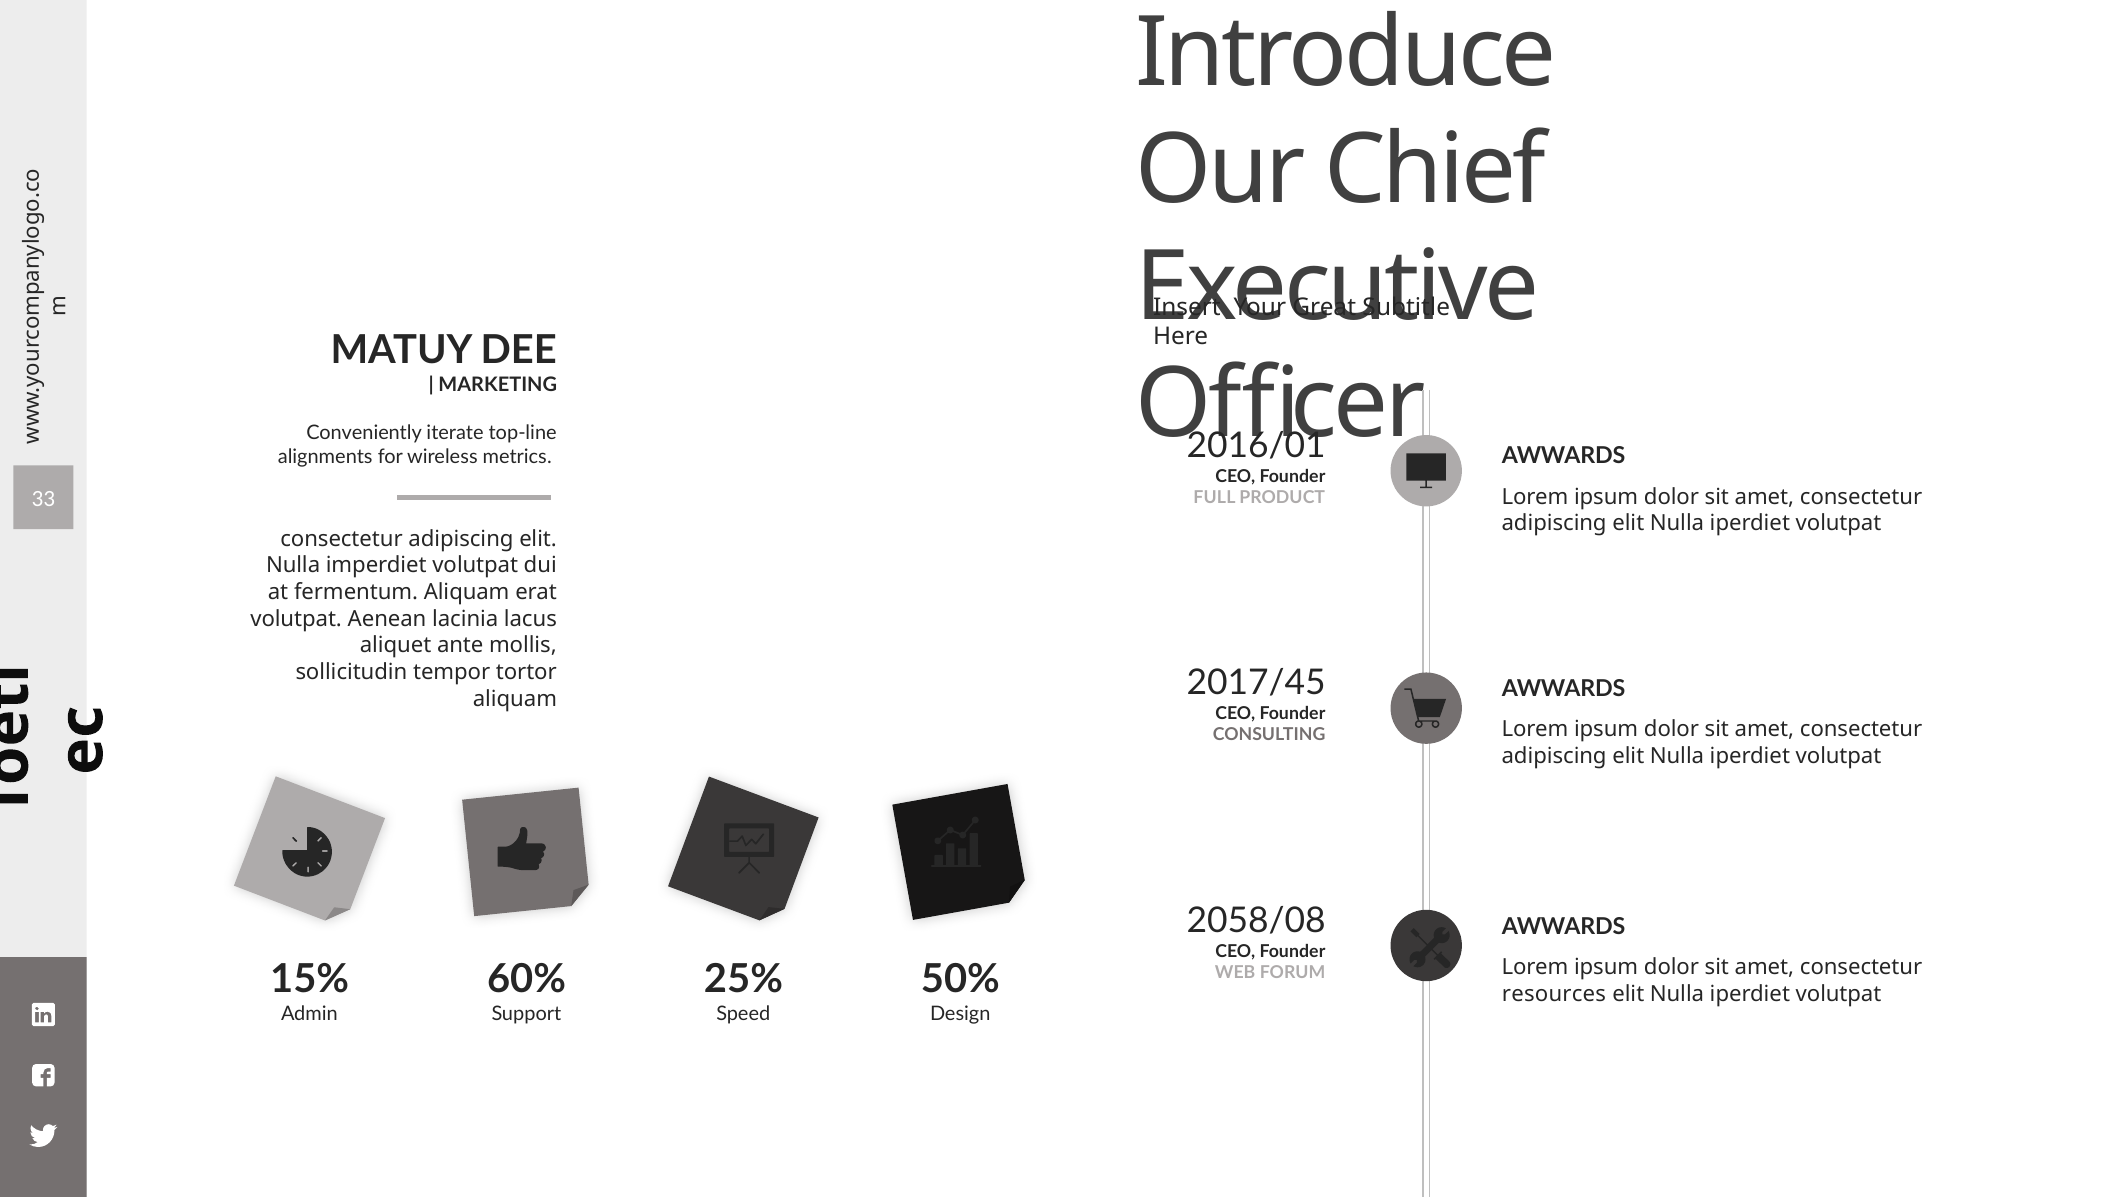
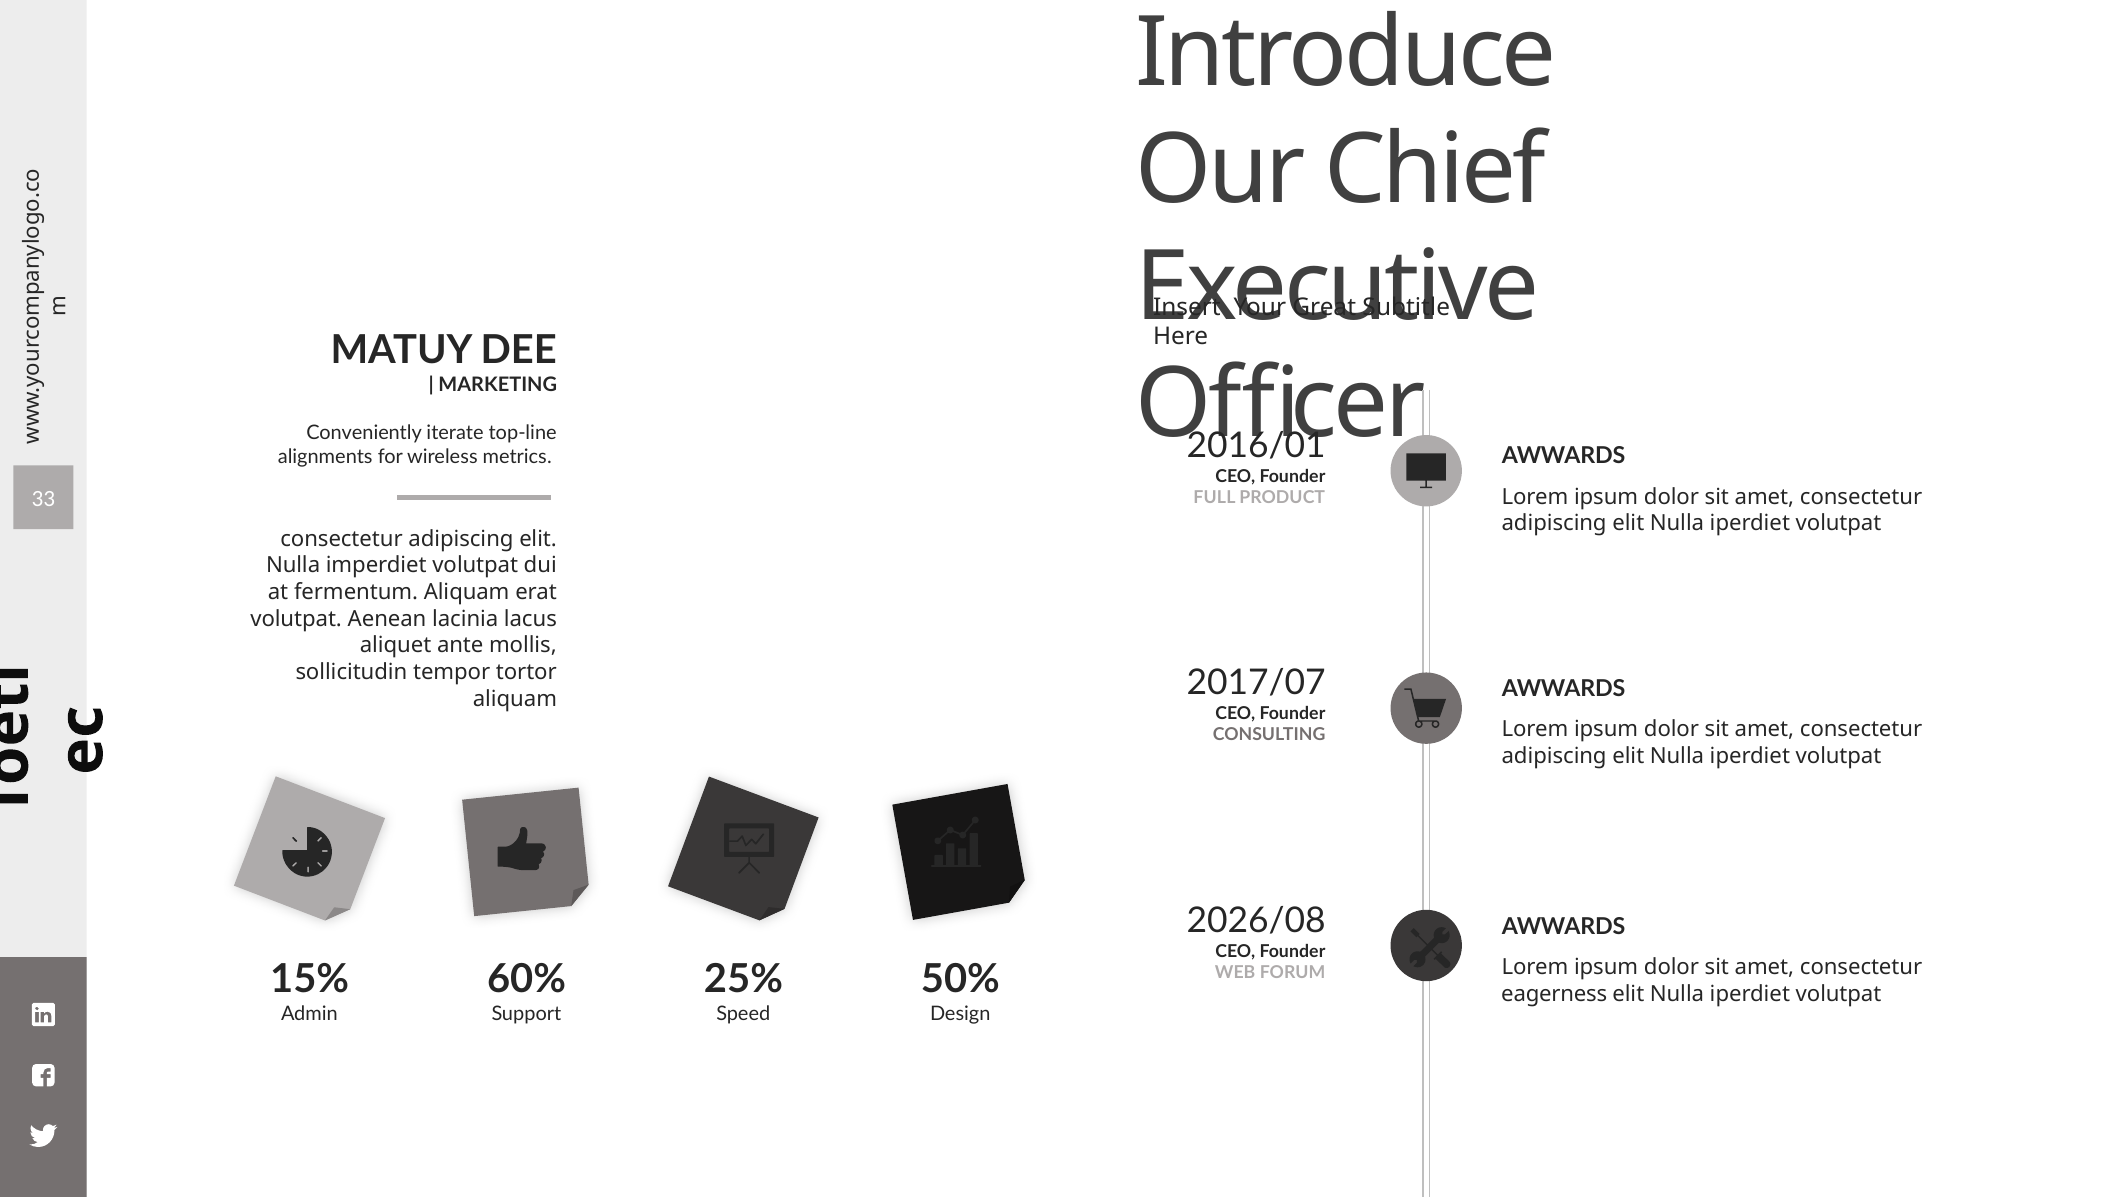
2017/45: 2017/45 -> 2017/07
2058/08: 2058/08 -> 2026/08
resources: resources -> eagerness
